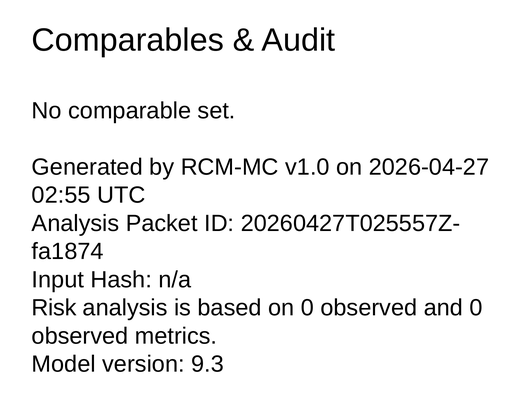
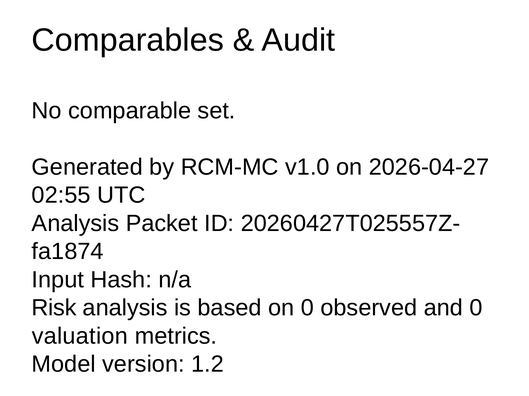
observed at (80, 337): observed -> valuation
9.3: 9.3 -> 1.2
